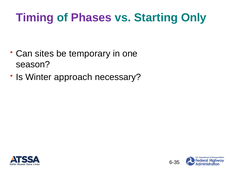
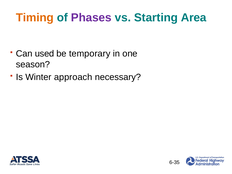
Timing colour: purple -> orange
Only: Only -> Area
sites: sites -> used
